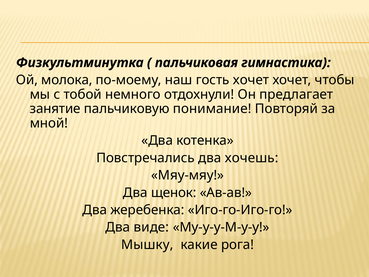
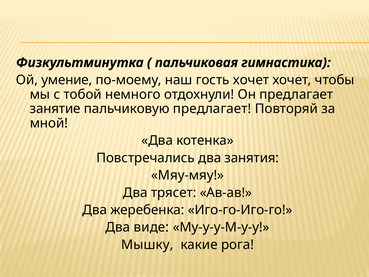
молока: молока -> умение
пальчиковую понимание: понимание -> предлагает
хочешь: хочешь -> занятия
щенок: щенок -> трясет
